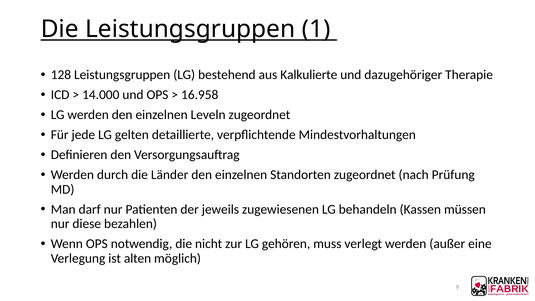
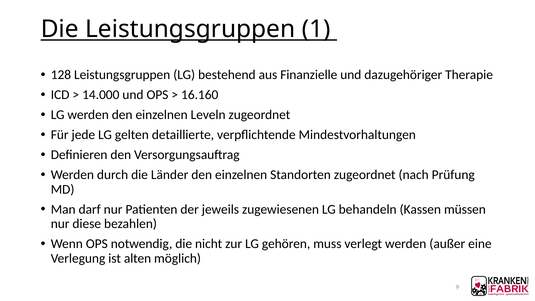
Kalkulierte: Kalkulierte -> Finanzielle
16.958: 16.958 -> 16.160
